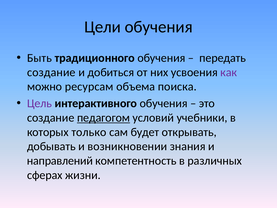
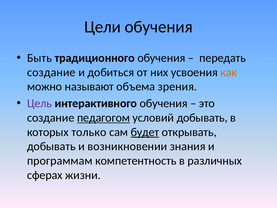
как colour: purple -> orange
ресурсам: ресурсам -> называют
поиска: поиска -> зрения
условий учебники: учебники -> добывать
будет underline: none -> present
направлений: направлений -> программам
